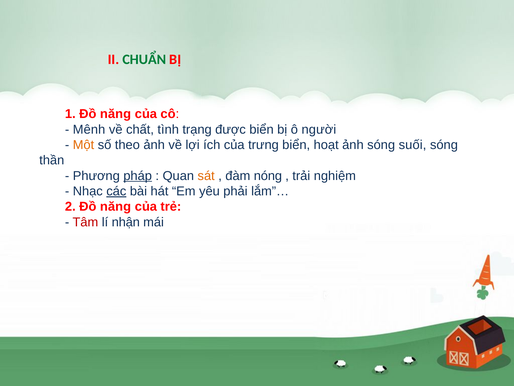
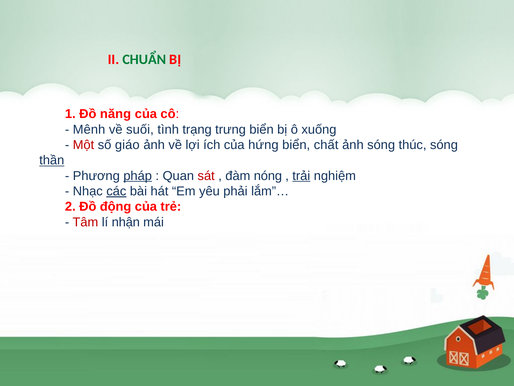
chất: chất -> suối
được: được -> trưng
người: người -> xuống
Một colour: orange -> red
theo: theo -> giáo
trưng: trưng -> hứng
hoạt: hoạt -> chất
suối: suối -> thúc
thần underline: none -> present
sát colour: orange -> red
trải underline: none -> present
2 Đồ năng: năng -> động
